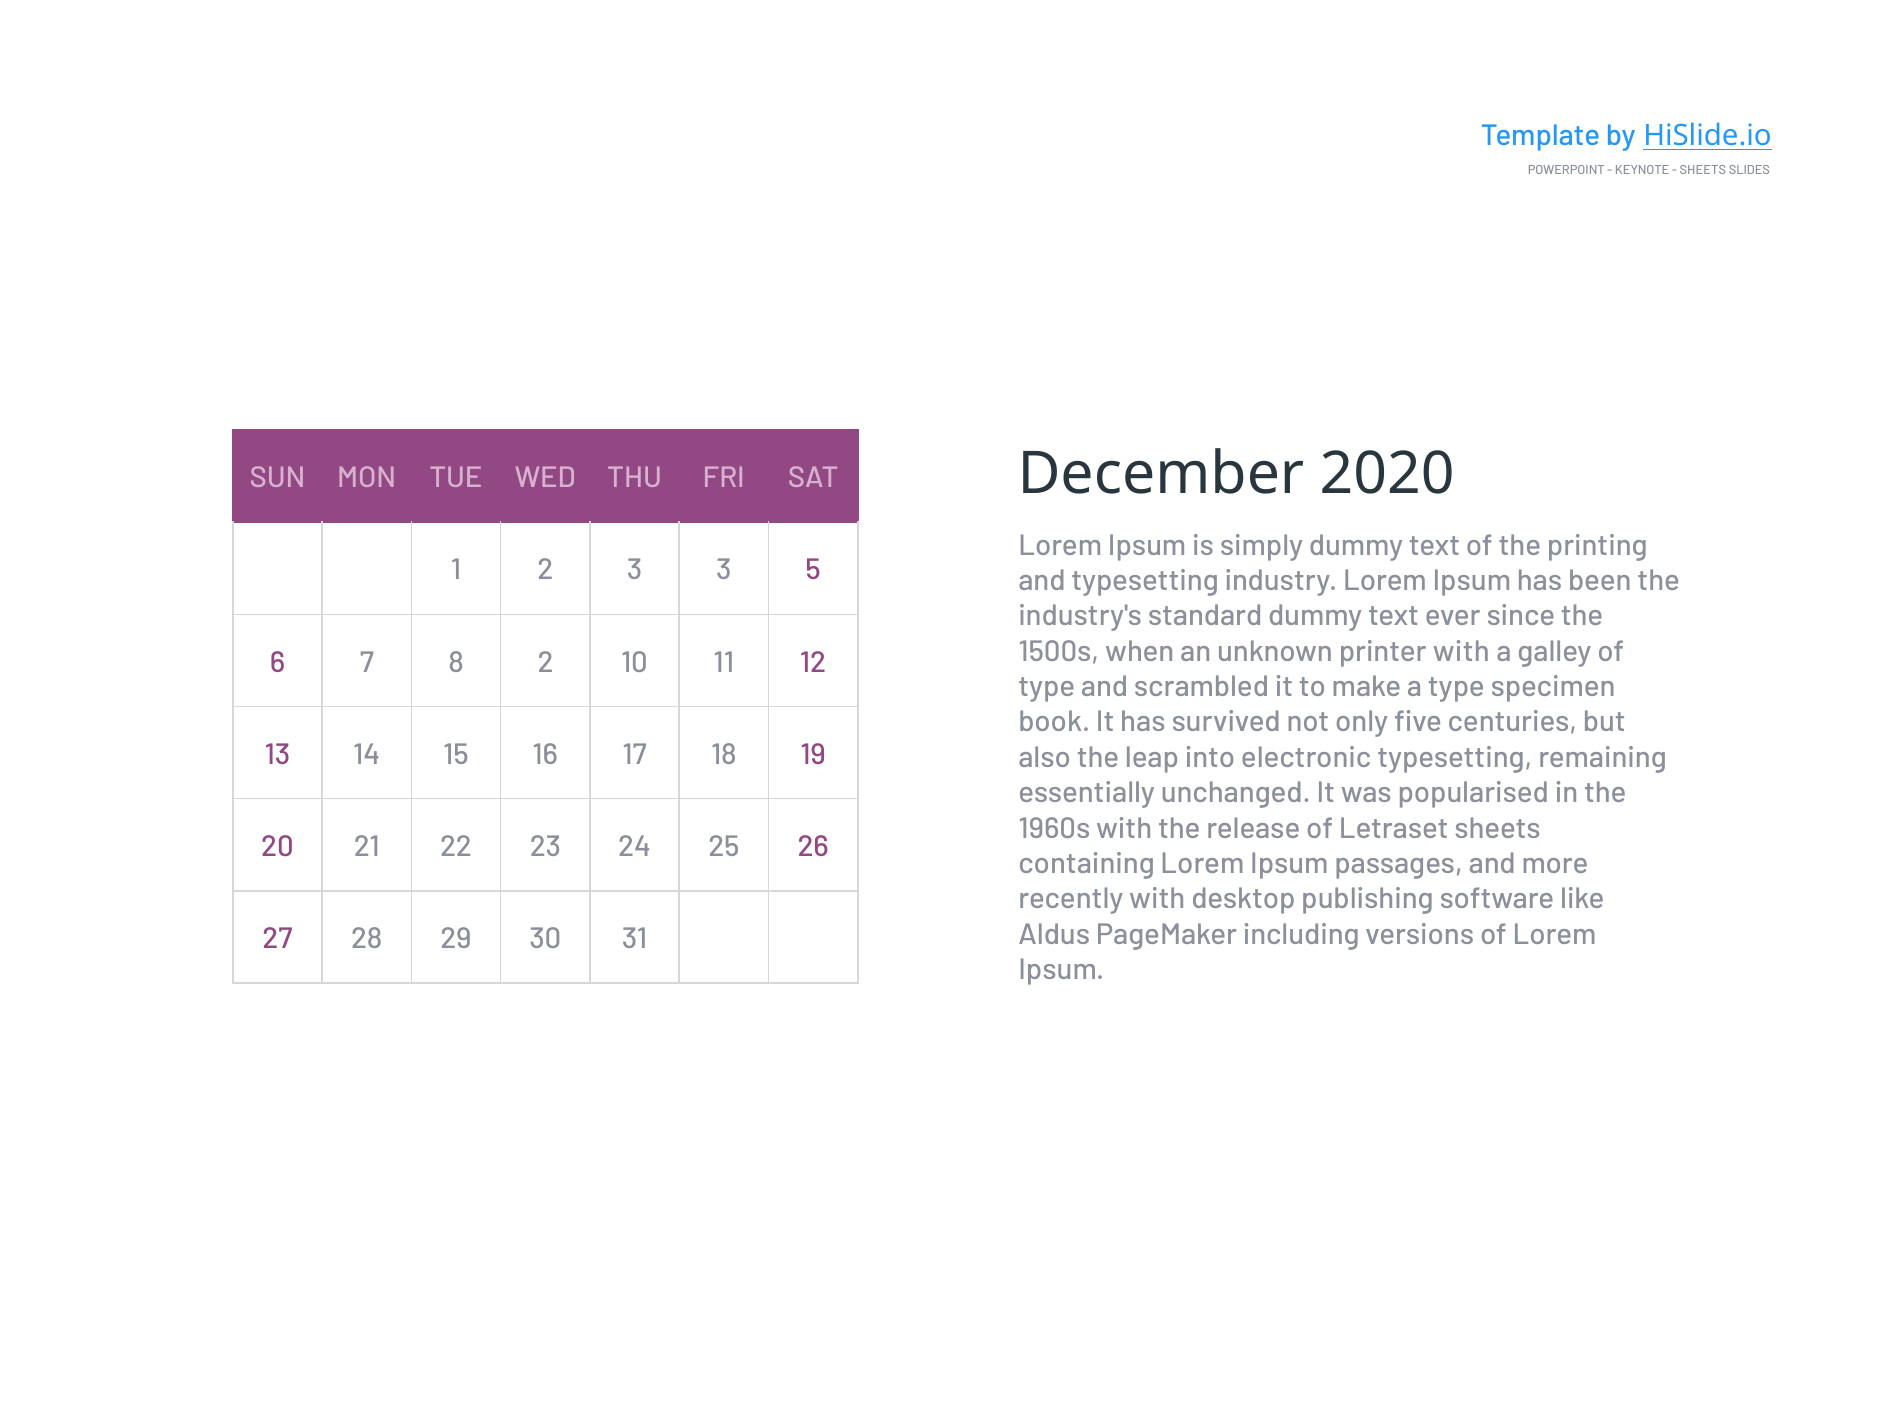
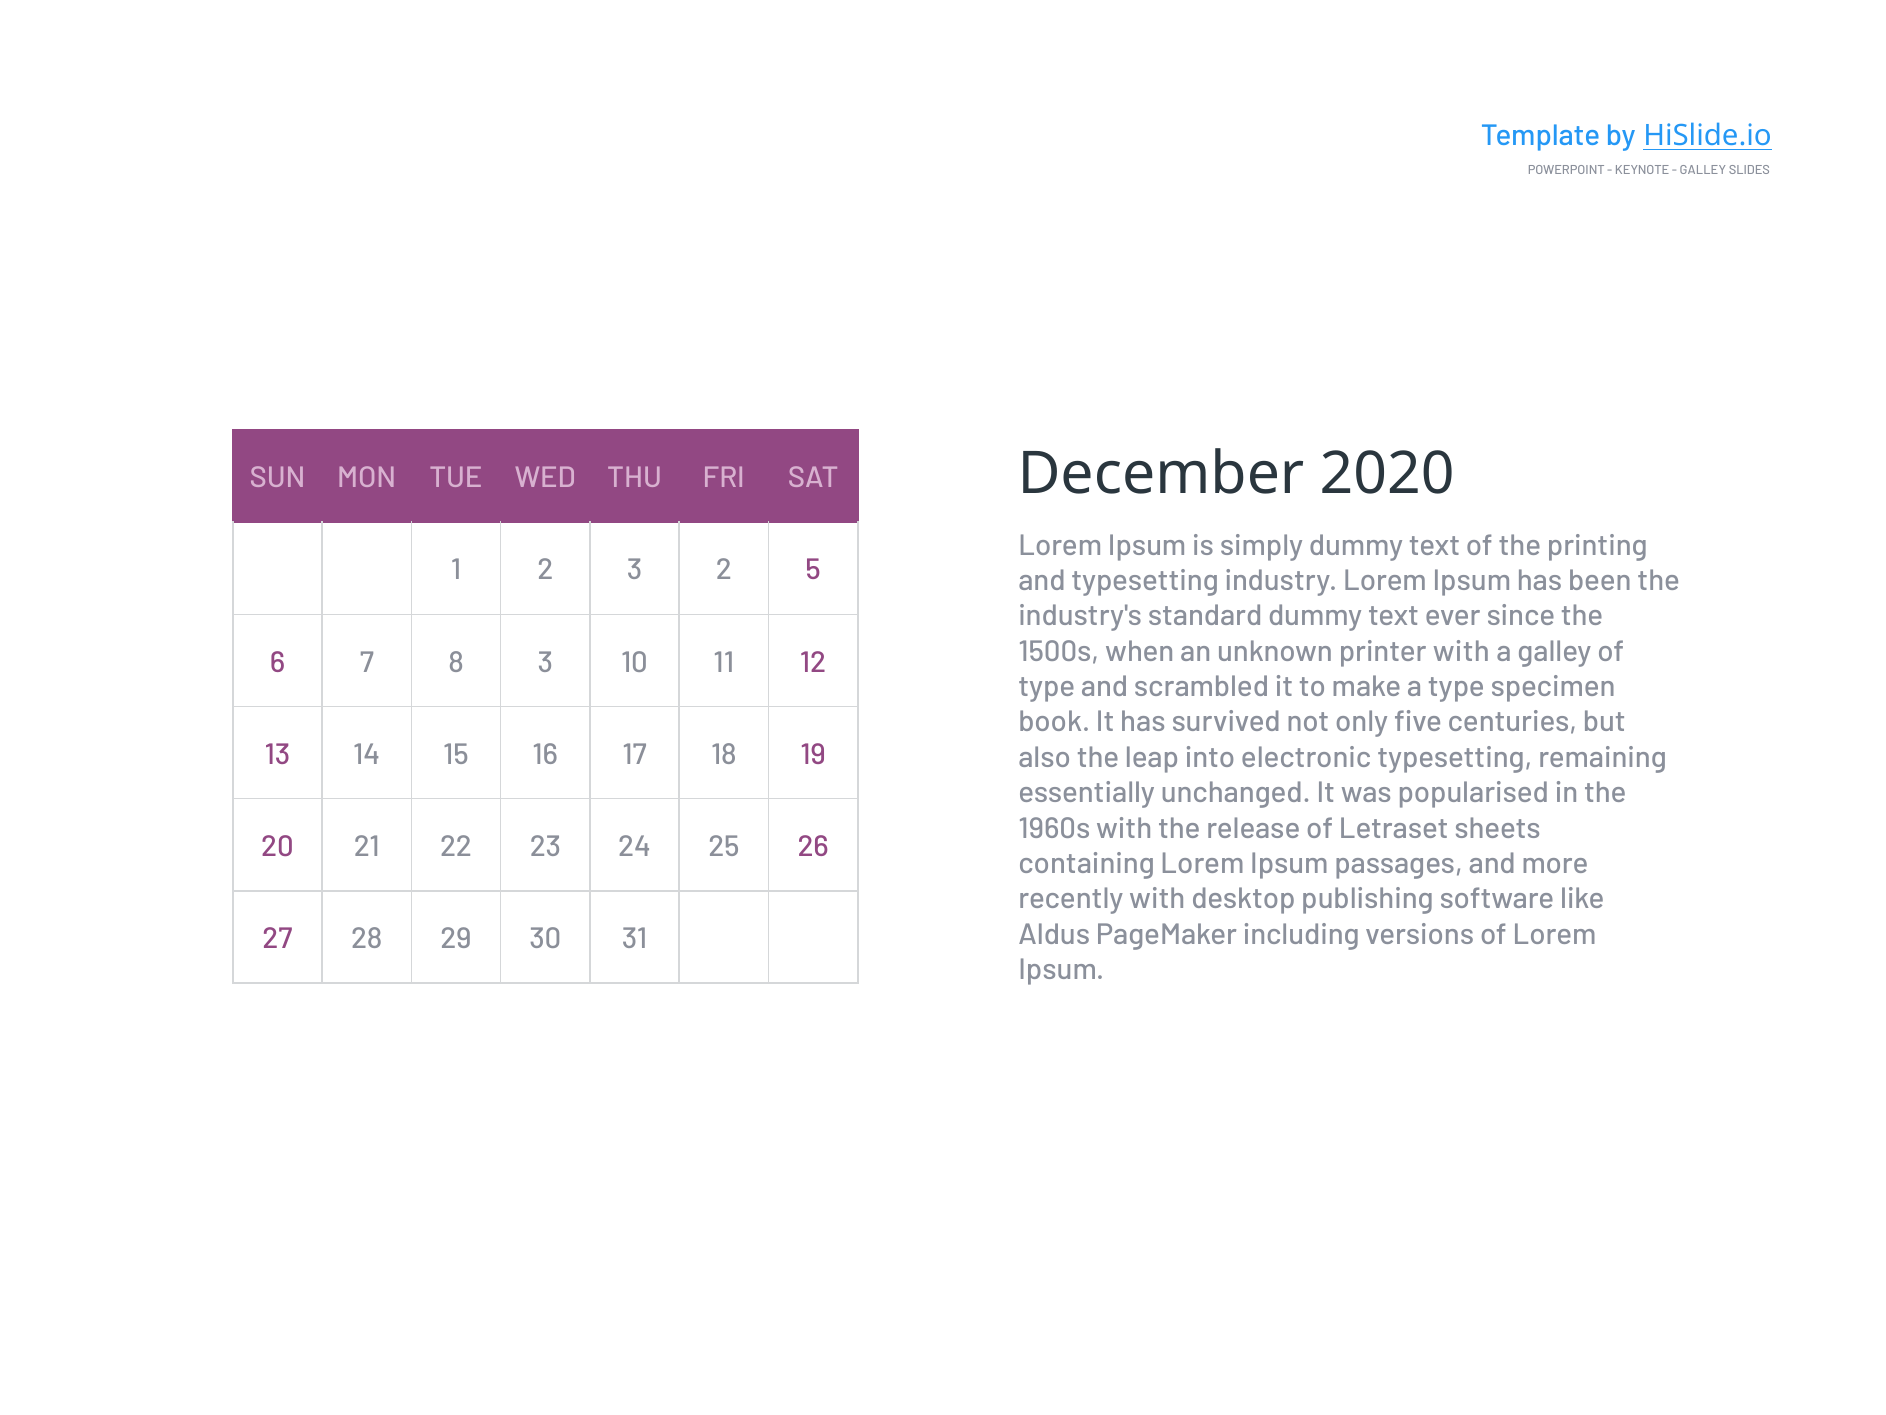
SHEETS at (1703, 170): SHEETS -> GALLEY
3 3: 3 -> 2
8 2: 2 -> 3
